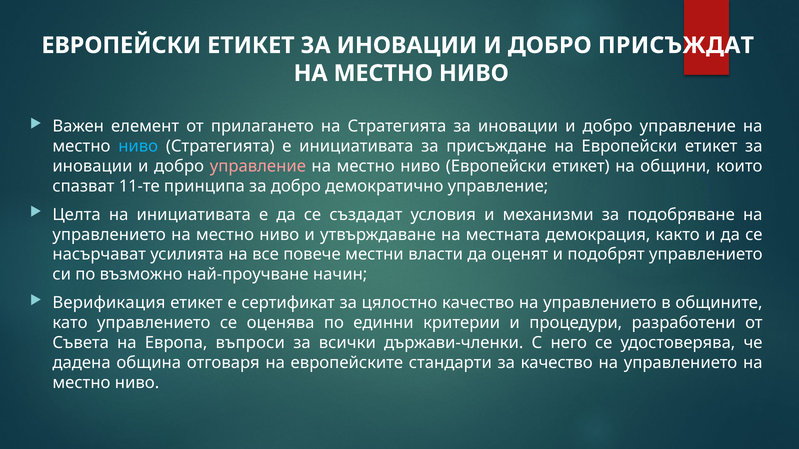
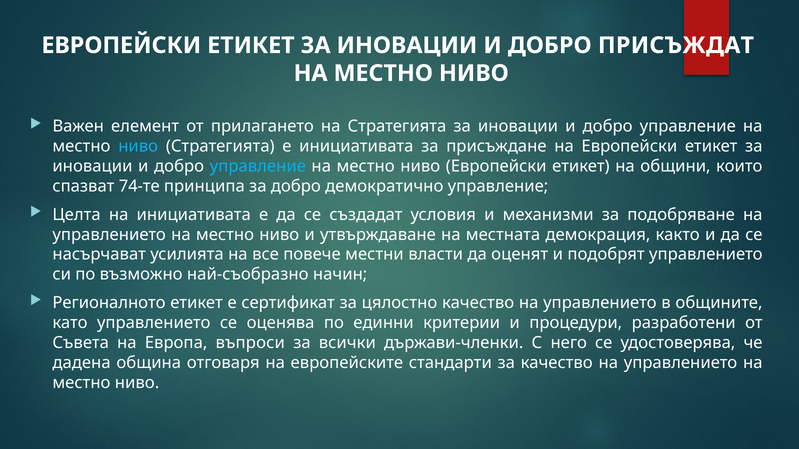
управление at (258, 166) colour: pink -> light blue
11-те: 11-те -> 74-те
най-проучване: най-проучване -> най-съобразно
Верификация: Верификация -> Регионалното
